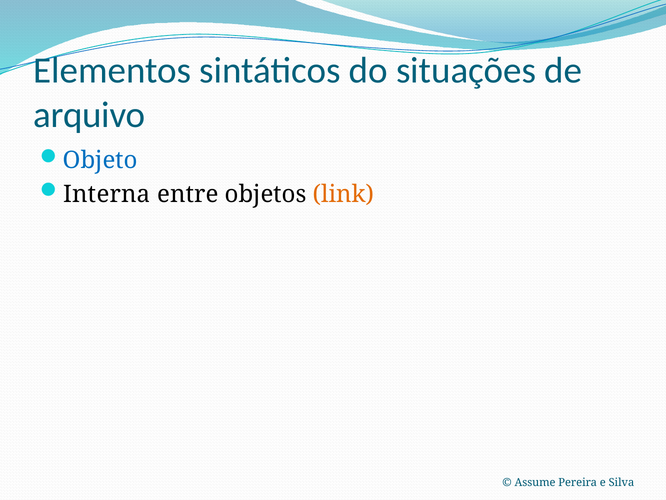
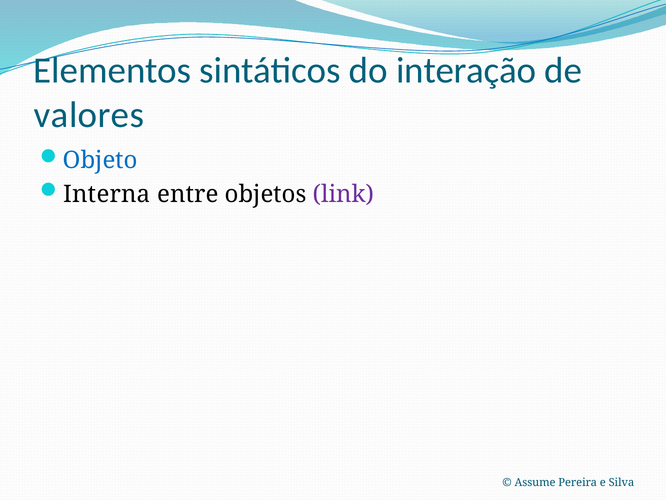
situações: situações -> interação
arquivo: arquivo -> valores
link colour: orange -> purple
